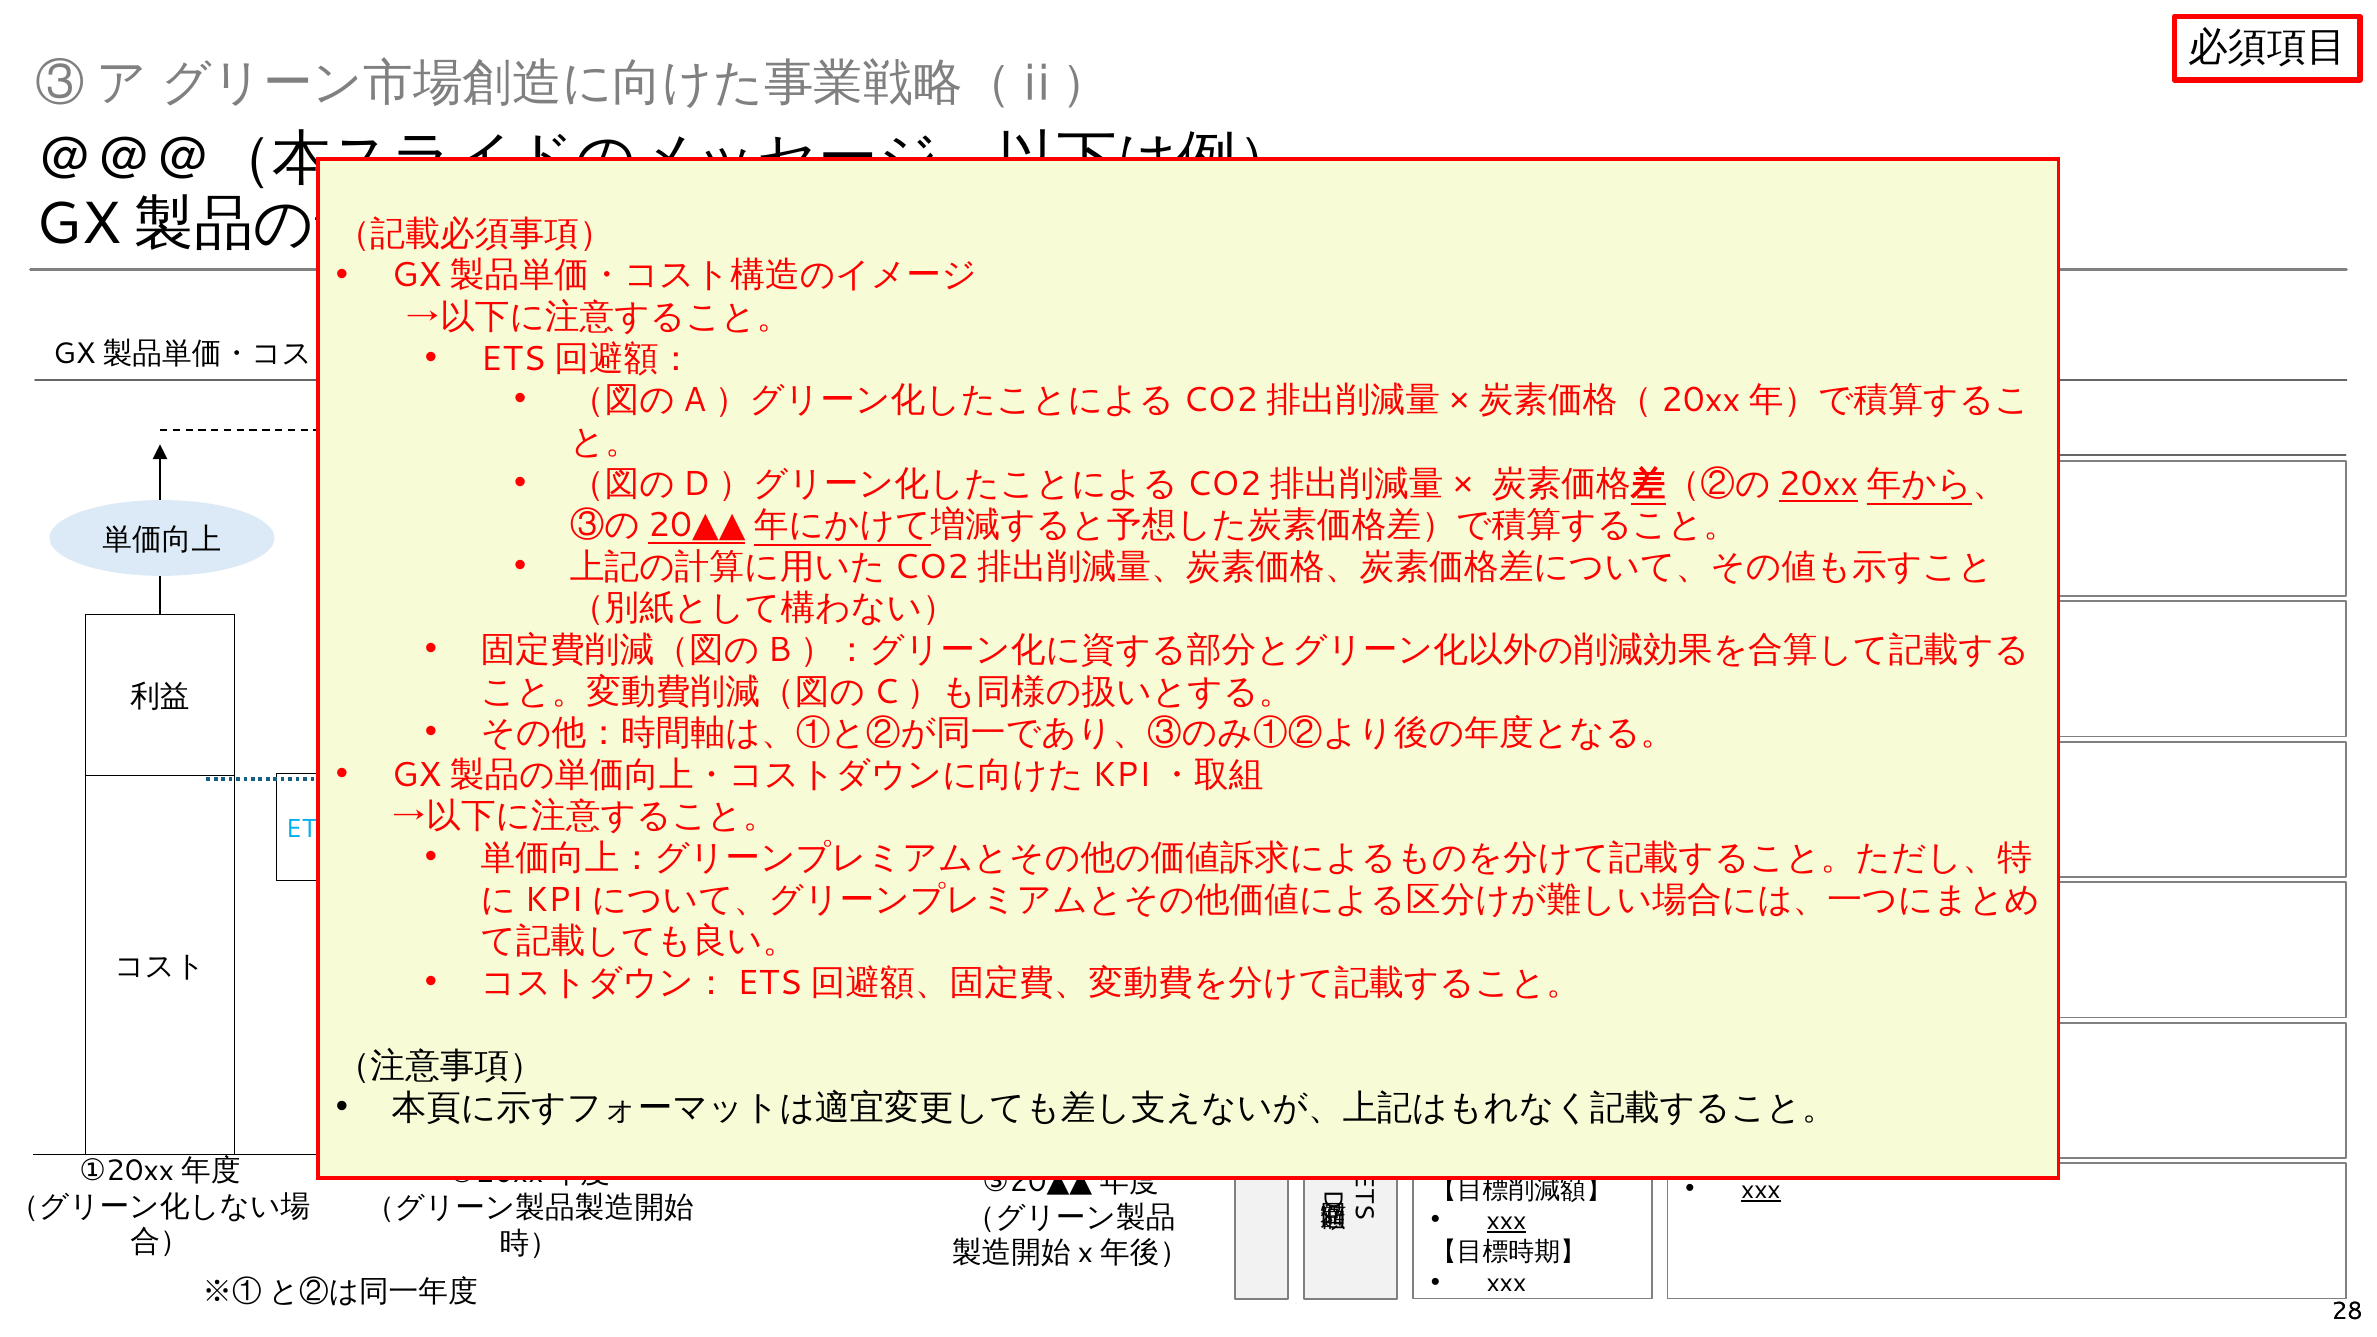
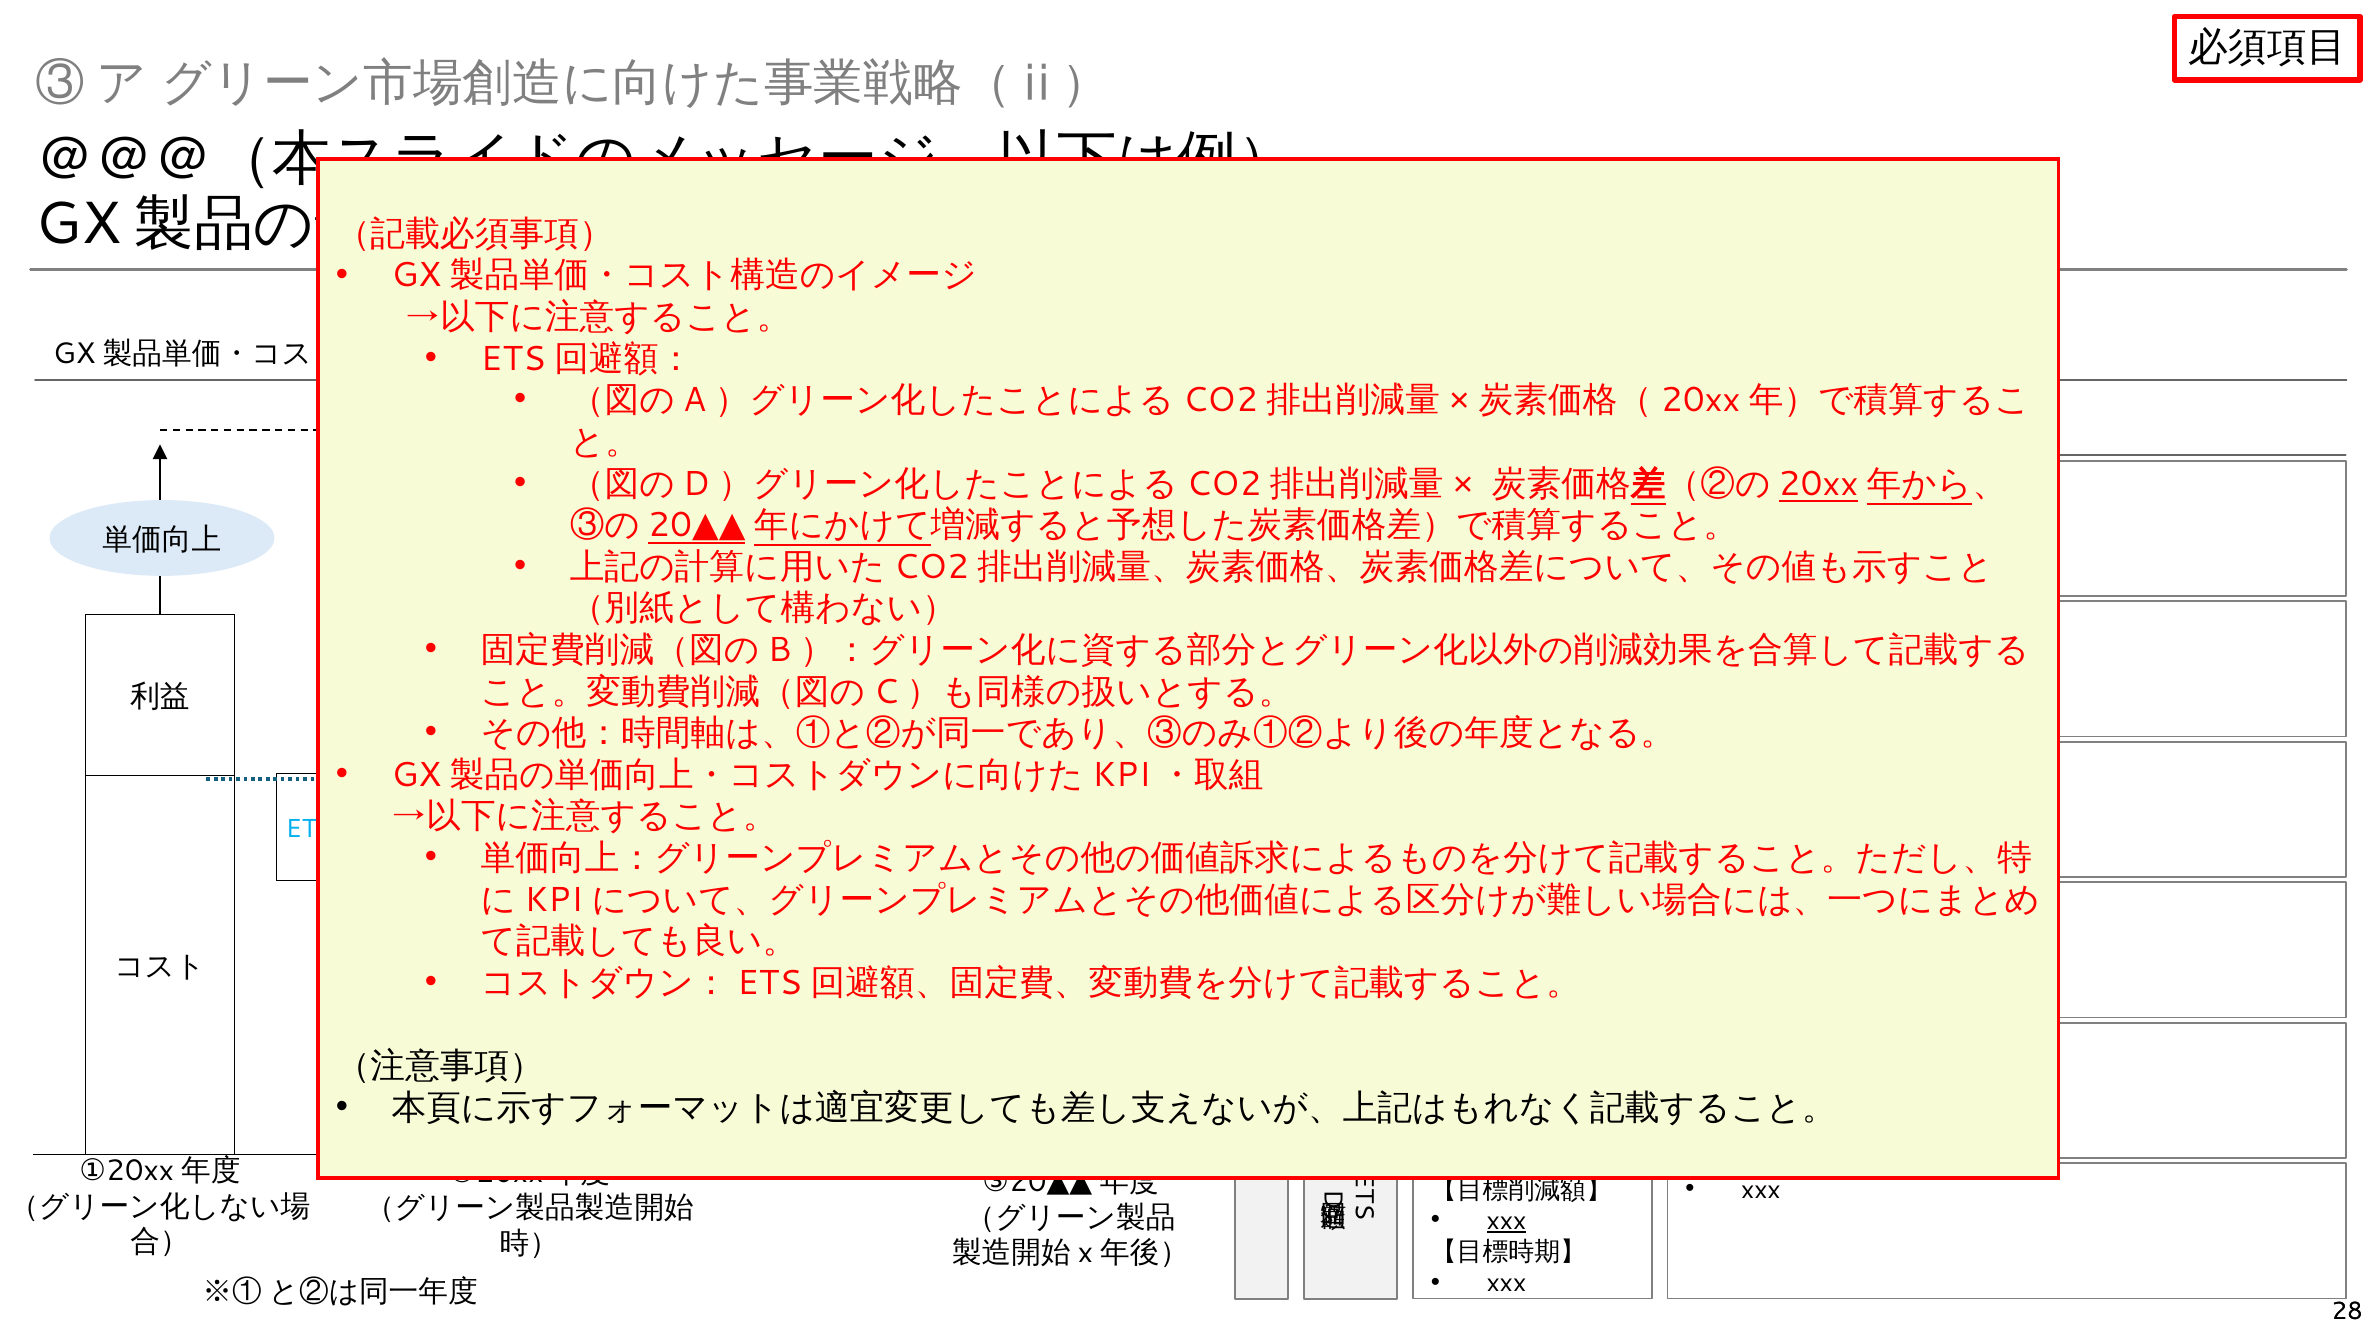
xxx at (1761, 1190) underline: present -> none
